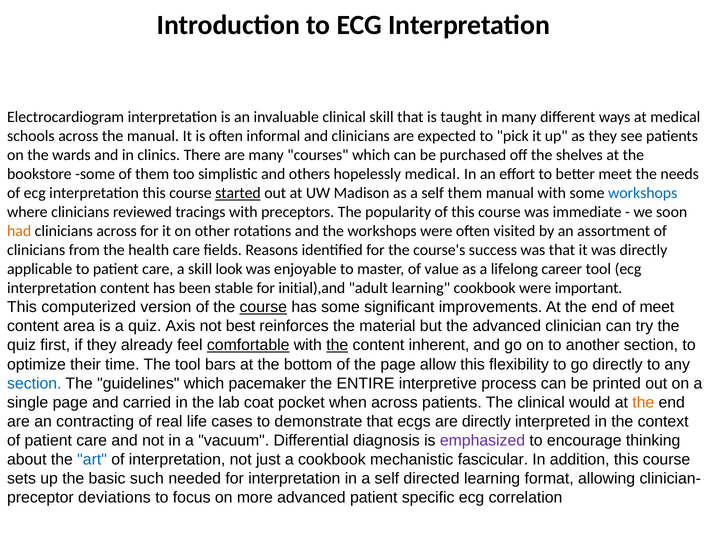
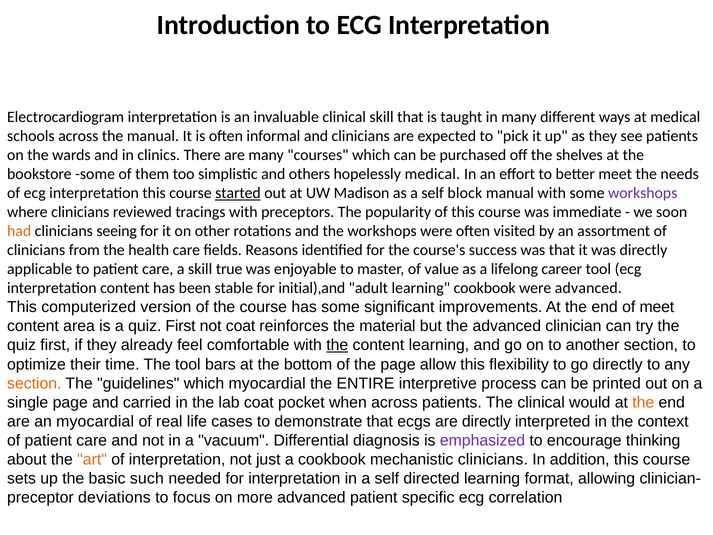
self them: them -> block
workshops at (643, 193) colour: blue -> purple
clinicians across: across -> seeing
look: look -> true
were important: important -> advanced
course at (263, 307) underline: present -> none
a quiz Axis: Axis -> First
not best: best -> coat
comfortable underline: present -> none
content inherent: inherent -> learning
section at (34, 383) colour: blue -> orange
which pacemaker: pacemaker -> myocardial
an contracting: contracting -> myocardial
art colour: blue -> orange
mechanistic fascicular: fascicular -> clinicians
